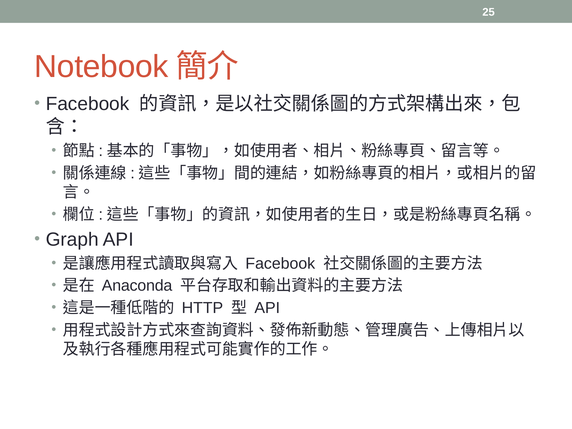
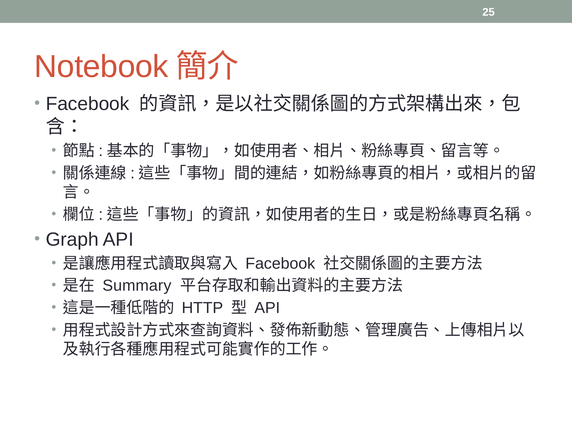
Anaconda: Anaconda -> Summary
